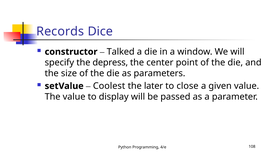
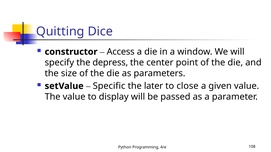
Records: Records -> Quitting
Talked: Talked -> Access
Coolest: Coolest -> Specific
